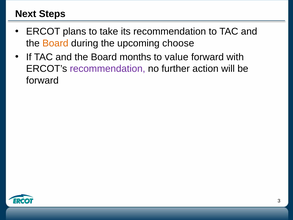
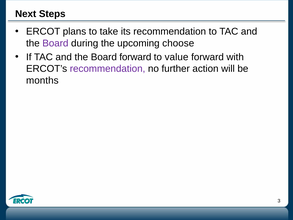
Board at (55, 43) colour: orange -> purple
Board months: months -> forward
forward at (42, 80): forward -> months
